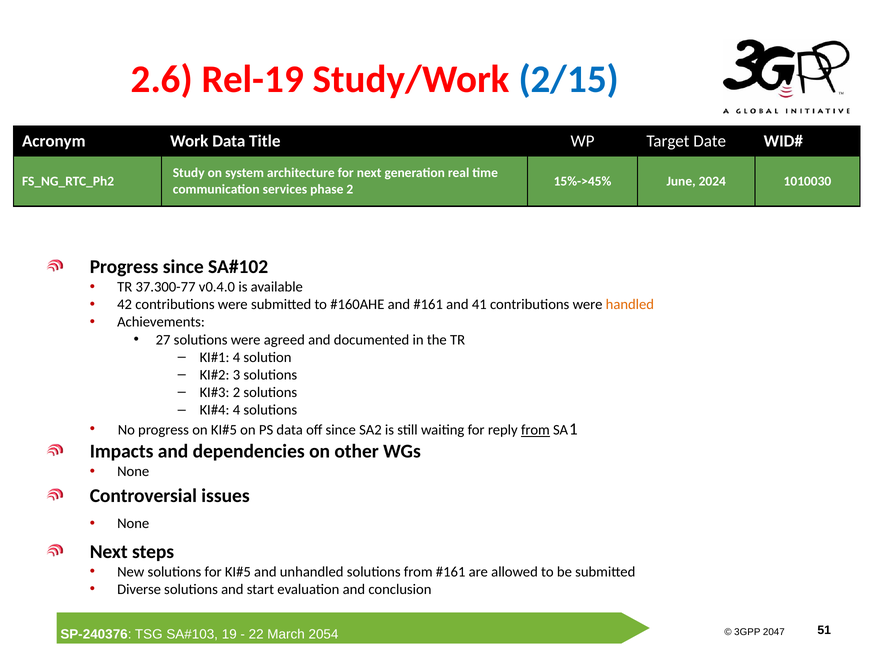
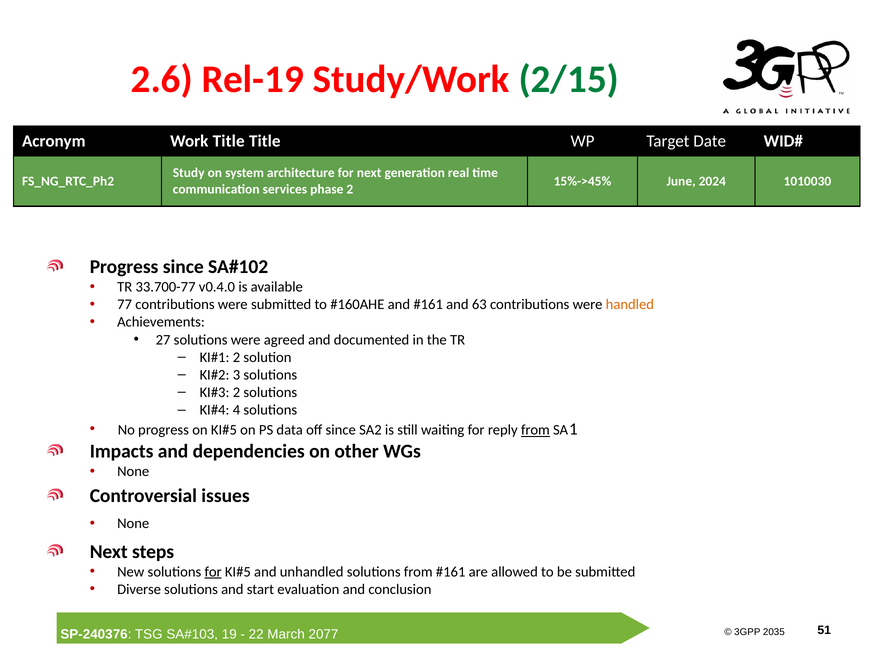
2/15 colour: blue -> green
Work Data: Data -> Title
37.300-77: 37.300-77 -> 33.700-77
42: 42 -> 77
41: 41 -> 63
4 at (237, 357): 4 -> 2
for at (213, 572) underline: none -> present
2047: 2047 -> 2035
2054: 2054 -> 2077
